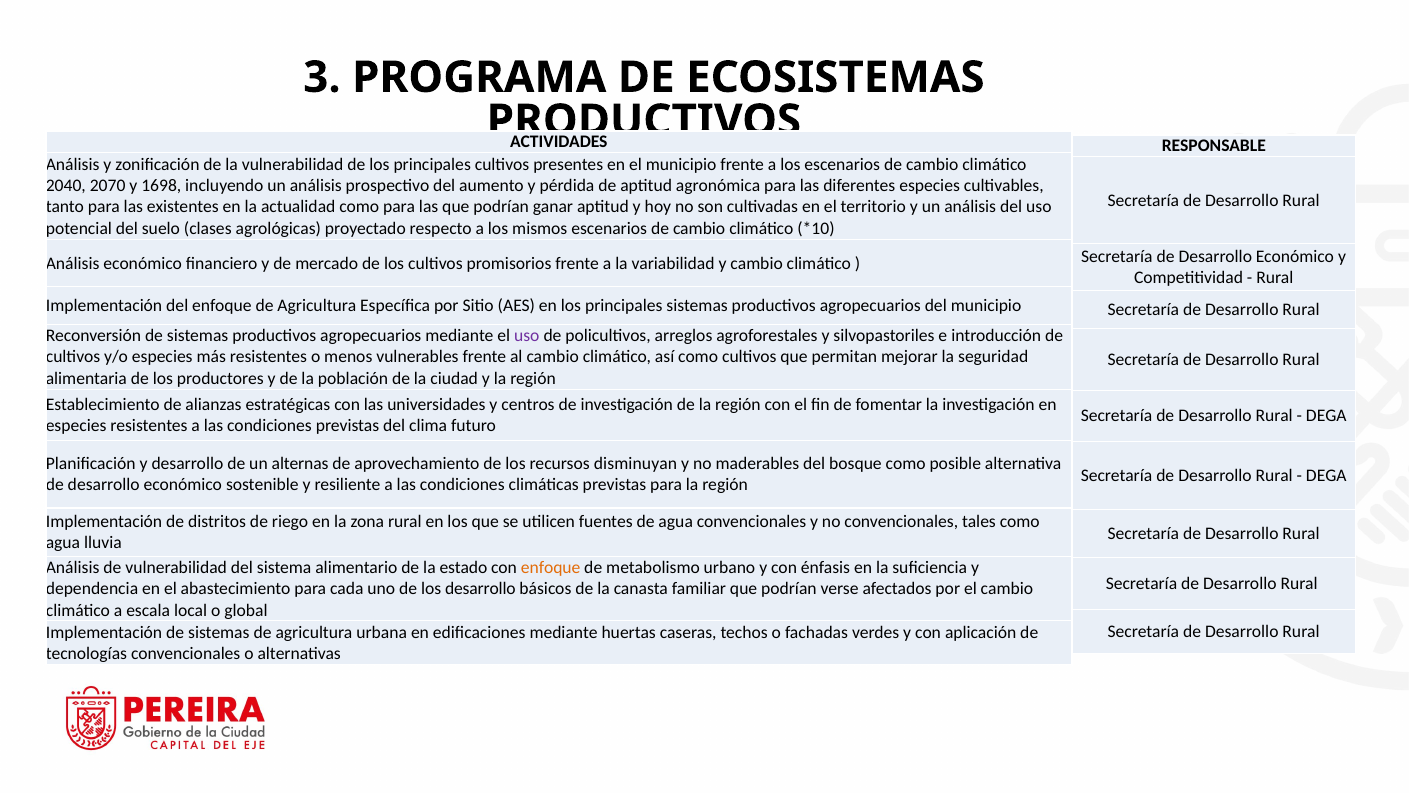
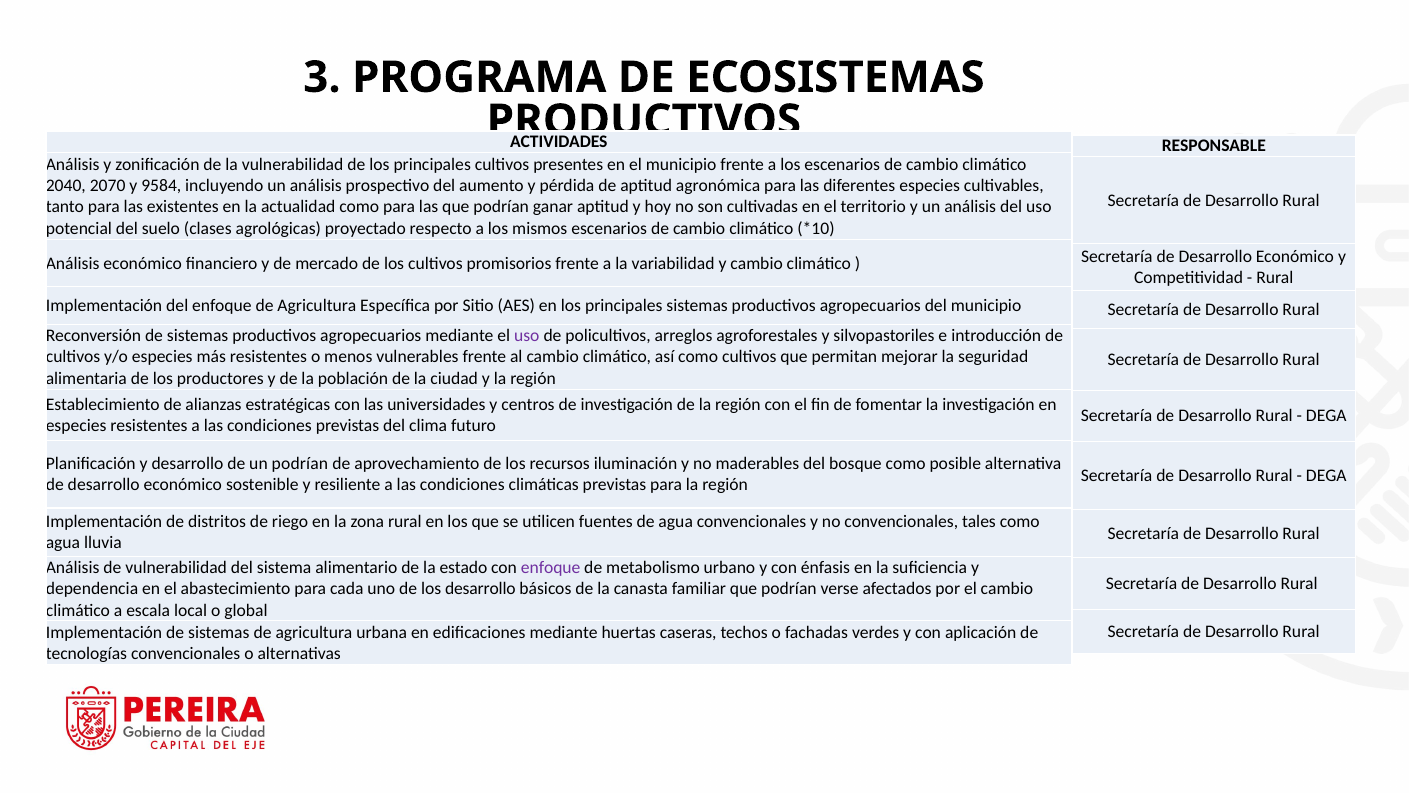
1698: 1698 -> 9584
un alternas: alternas -> podrían
disminuyan: disminuyan -> iluminación
enfoque at (551, 567) colour: orange -> purple
